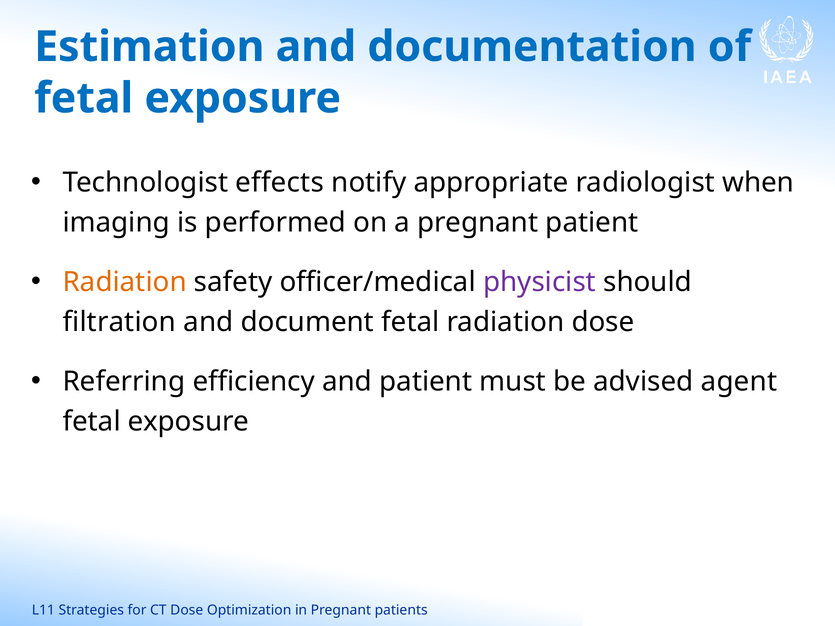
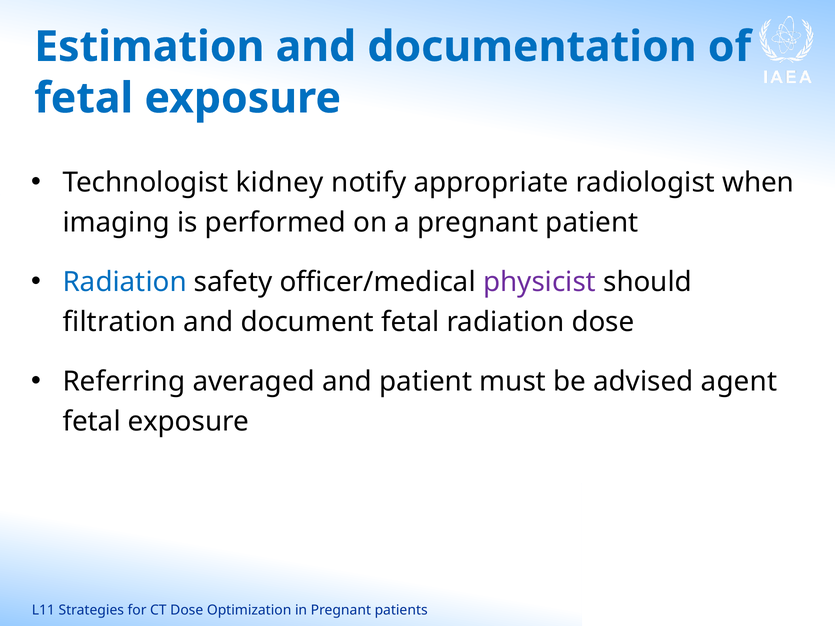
effects: effects -> kidney
Radiation at (125, 282) colour: orange -> blue
efficiency: efficiency -> averaged
